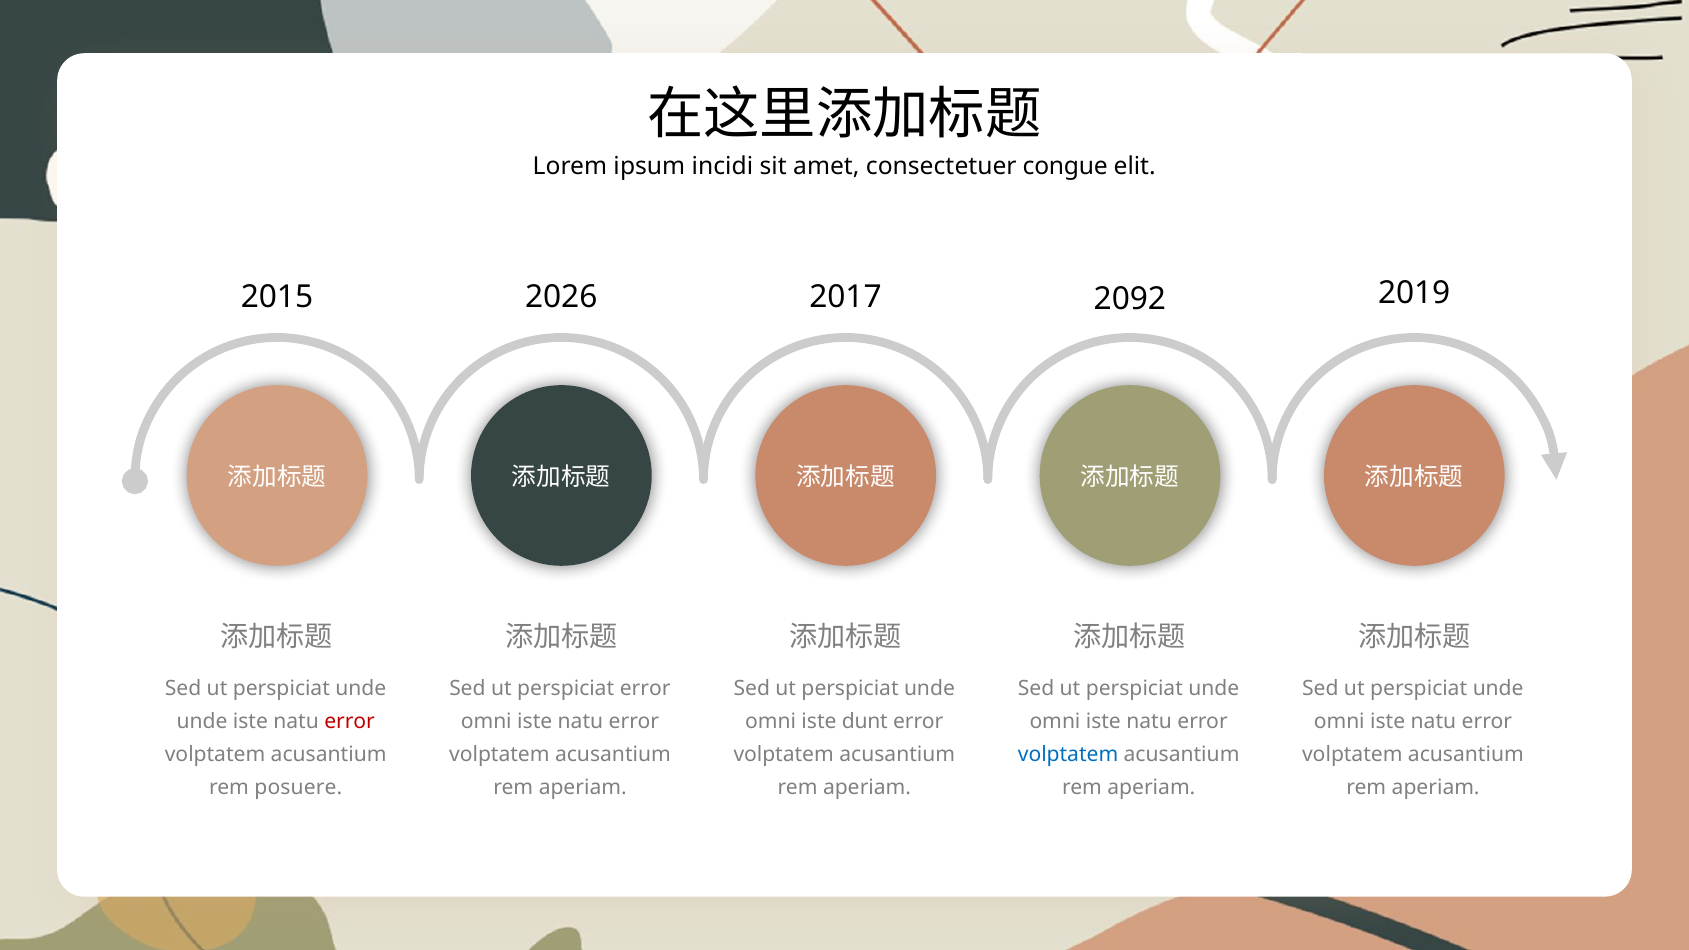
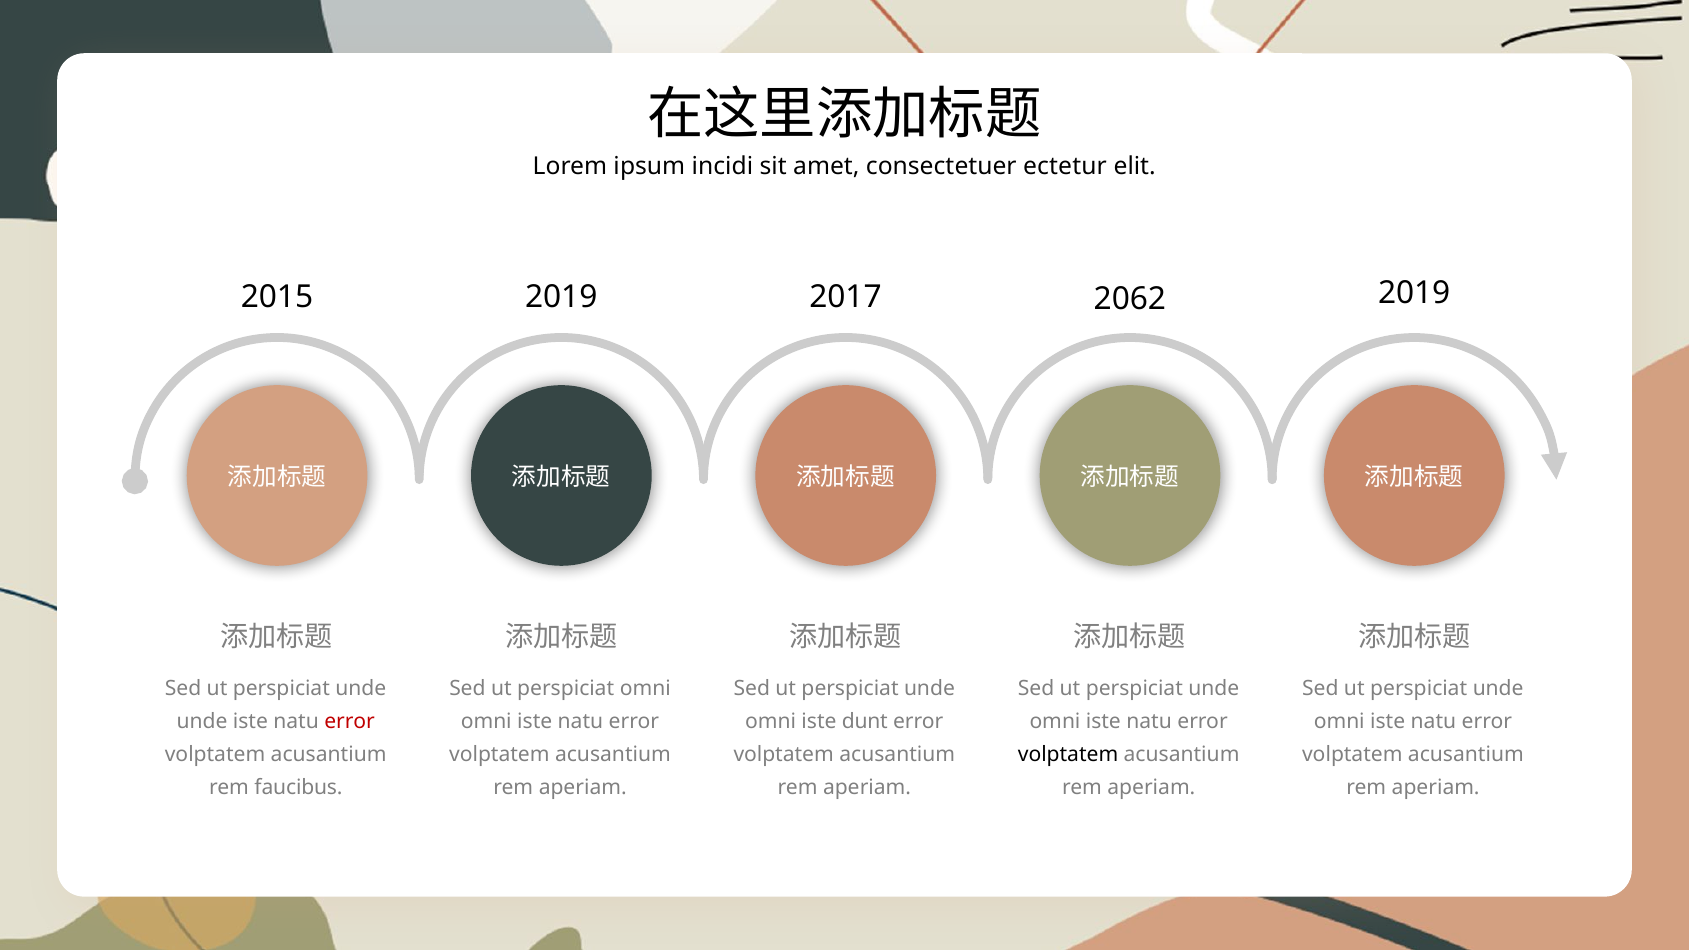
congue: congue -> ectetur
2015 2026: 2026 -> 2019
2092: 2092 -> 2062
perspiciat error: error -> omni
volptatem at (1068, 755) colour: blue -> black
posuere: posuere -> faucibus
